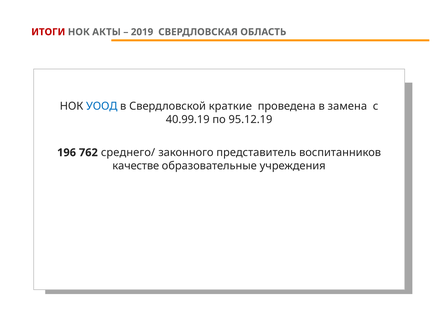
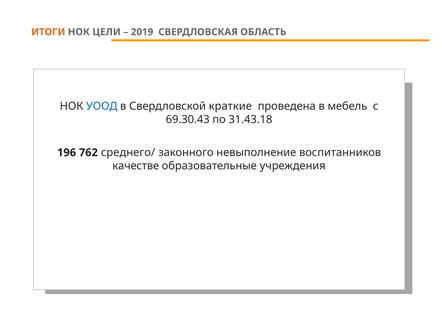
ИТОГИ colour: red -> orange
АКТЫ: АКТЫ -> ЦЕЛИ
замена: замена -> мебель
40.99.19: 40.99.19 -> 69.30.43
95.12.19: 95.12.19 -> 31.43.18
представитель: представитель -> невыполнение
